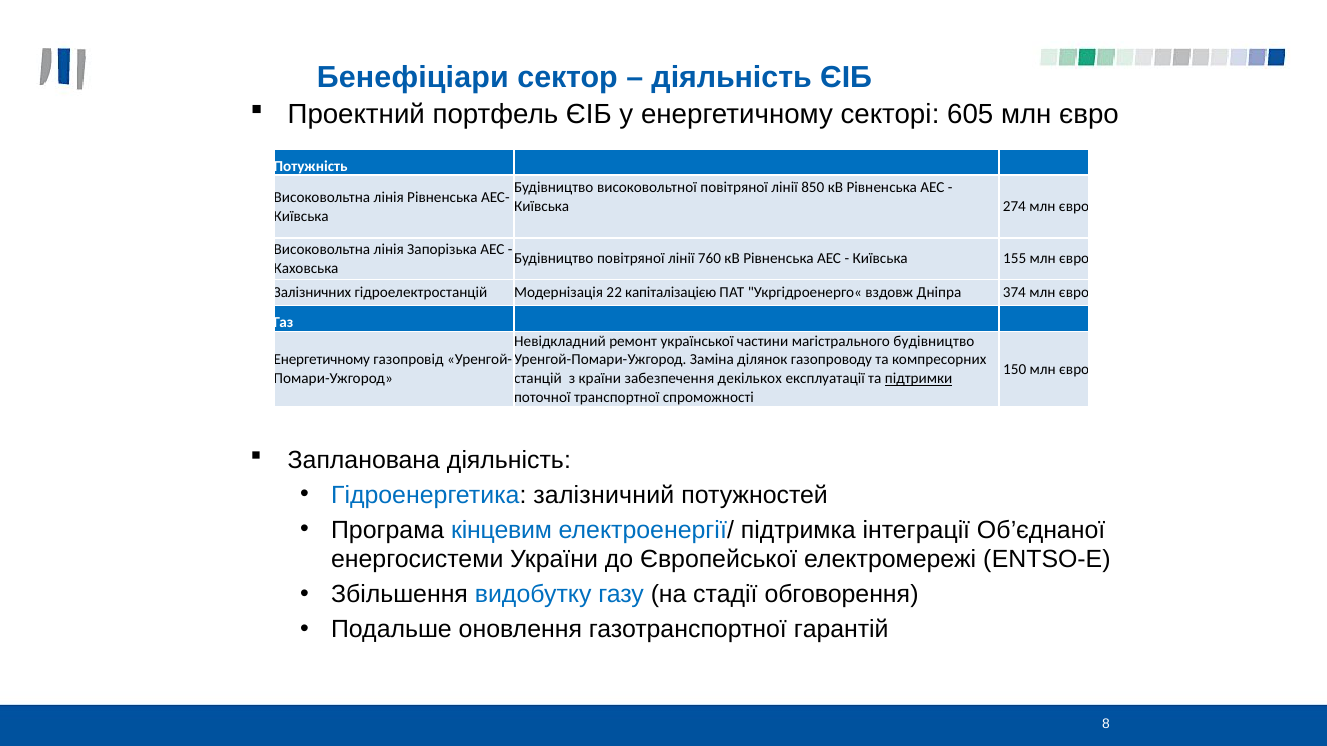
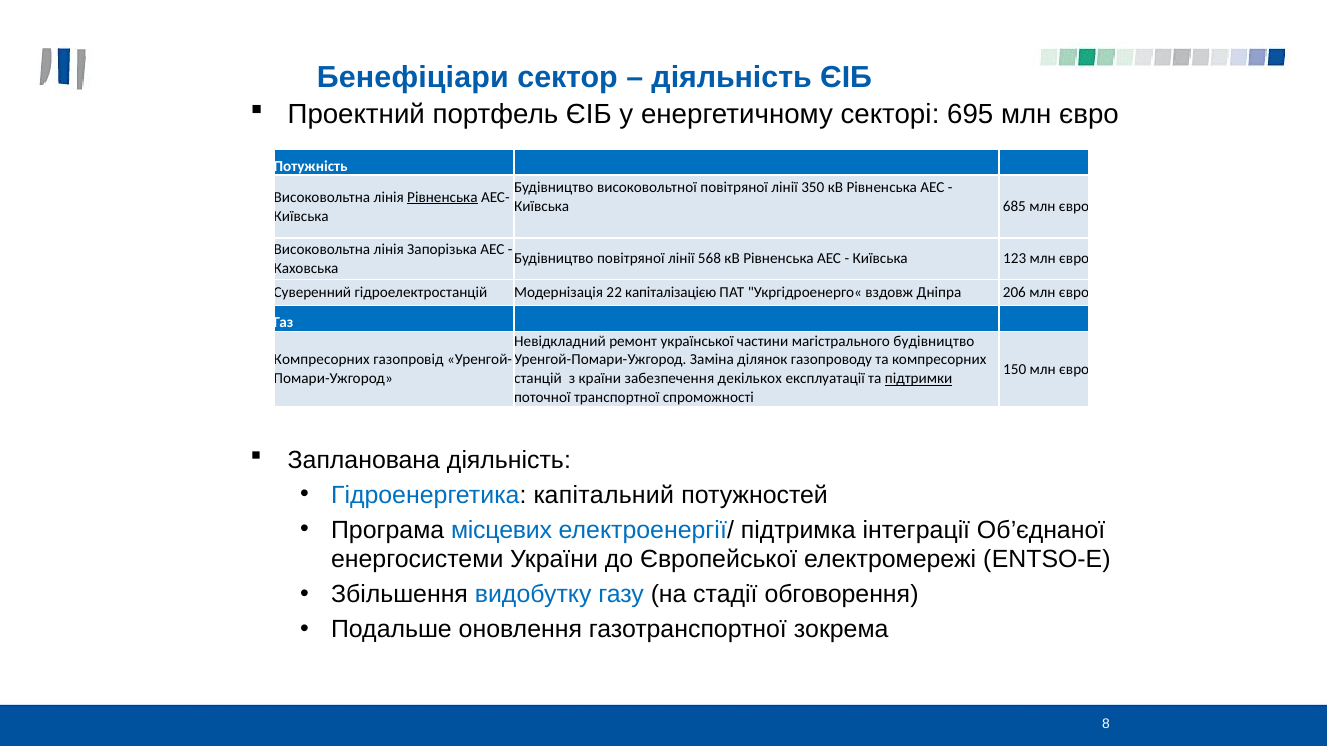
605: 605 -> 695
850: 850 -> 350
Рівненська at (442, 197) underline: none -> present
274: 274 -> 685
760: 760 -> 568
155: 155 -> 123
Залізничних: Залізничних -> Суверенний
374: 374 -> 206
Енергетичному at (322, 360): Енергетичному -> Компресорних
залізничний: залізничний -> капітальний
кінцевим: кінцевим -> місцевих
гарантій: гарантій -> зокрема
